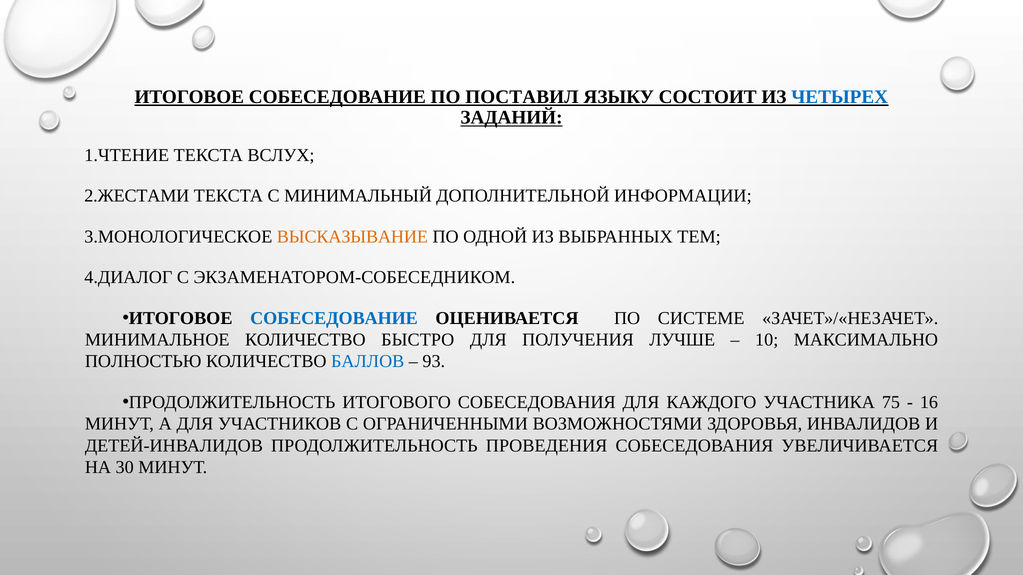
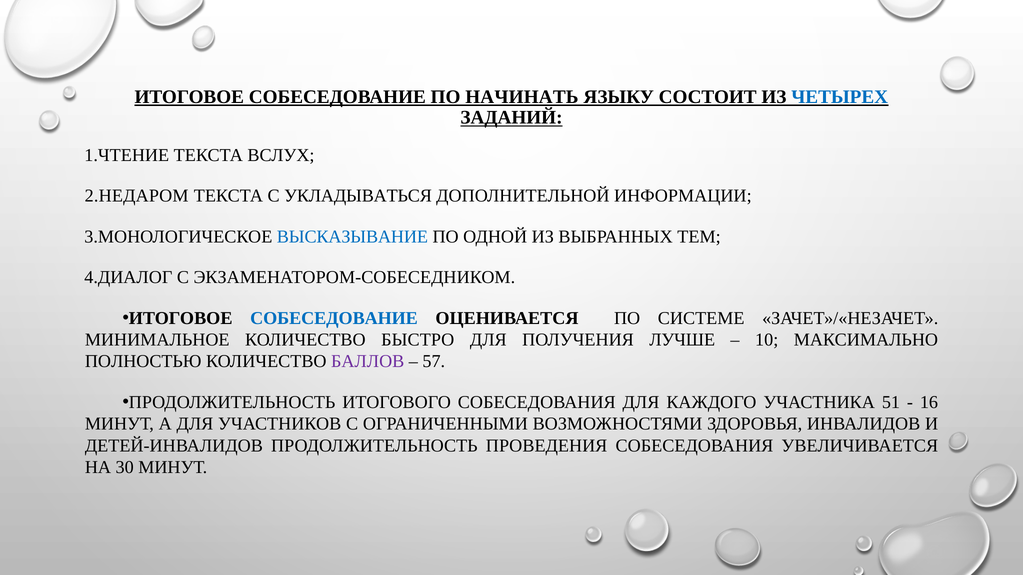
ПОСТАВИЛ: ПОСТАВИЛ -> НАЧИНАТЬ
2.ЖЕСТАМИ: 2.ЖЕСТАМИ -> 2.НЕДАРОМ
МИНИМАЛЬНЫЙ: МИНИМАЛЬНЫЙ -> УКЛАДЫВАТЬСЯ
ВЫСКАЗЫВАНИЕ colour: orange -> blue
БАЛЛОВ colour: blue -> purple
93: 93 -> 57
75: 75 -> 51
